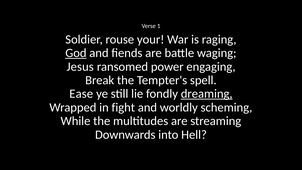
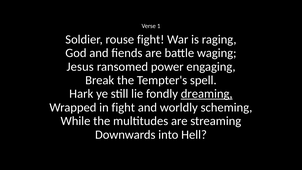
rouse your: your -> fight
God underline: present -> none
Ease: Ease -> Hark
